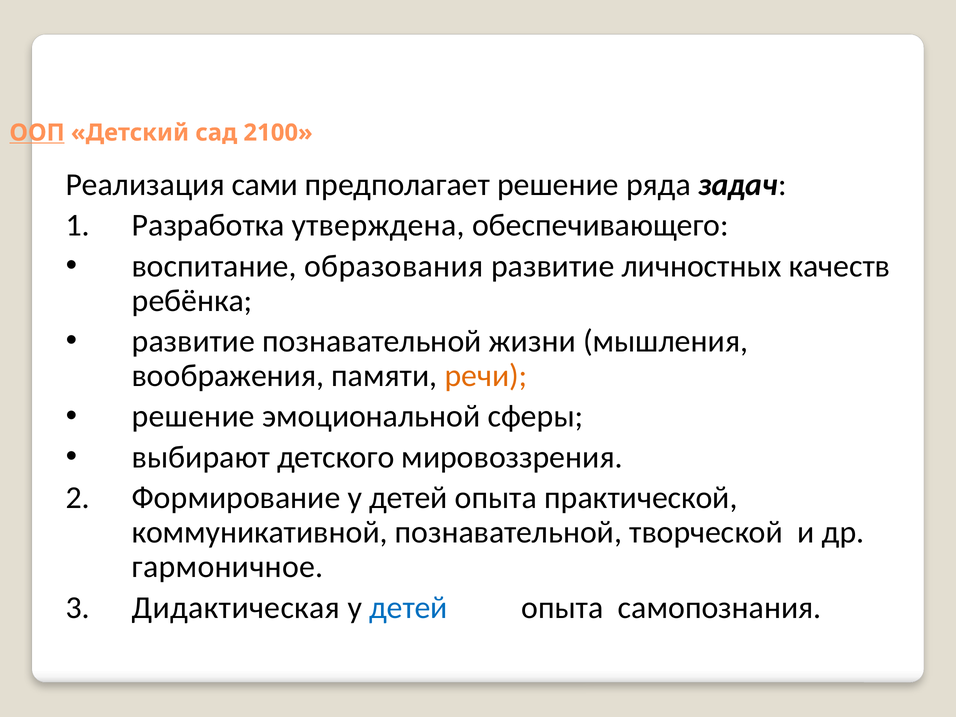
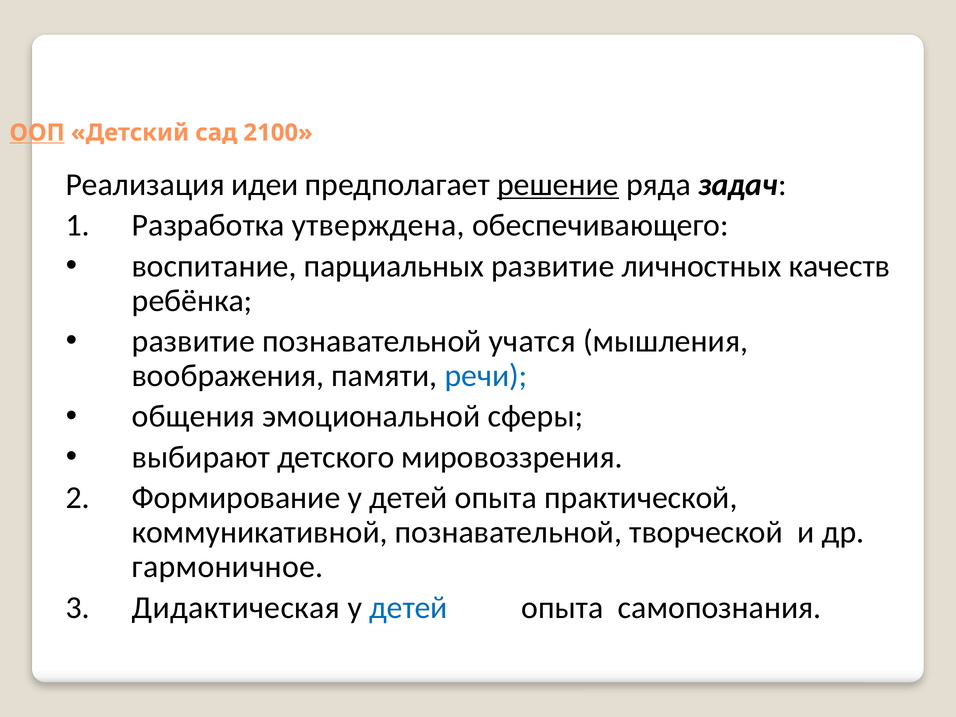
сами: сами -> идеи
решение at (558, 185) underline: none -> present
образования: образования -> парциальных
жизни: жизни -> учатся
речи colour: orange -> blue
решение at (193, 416): решение -> общения
